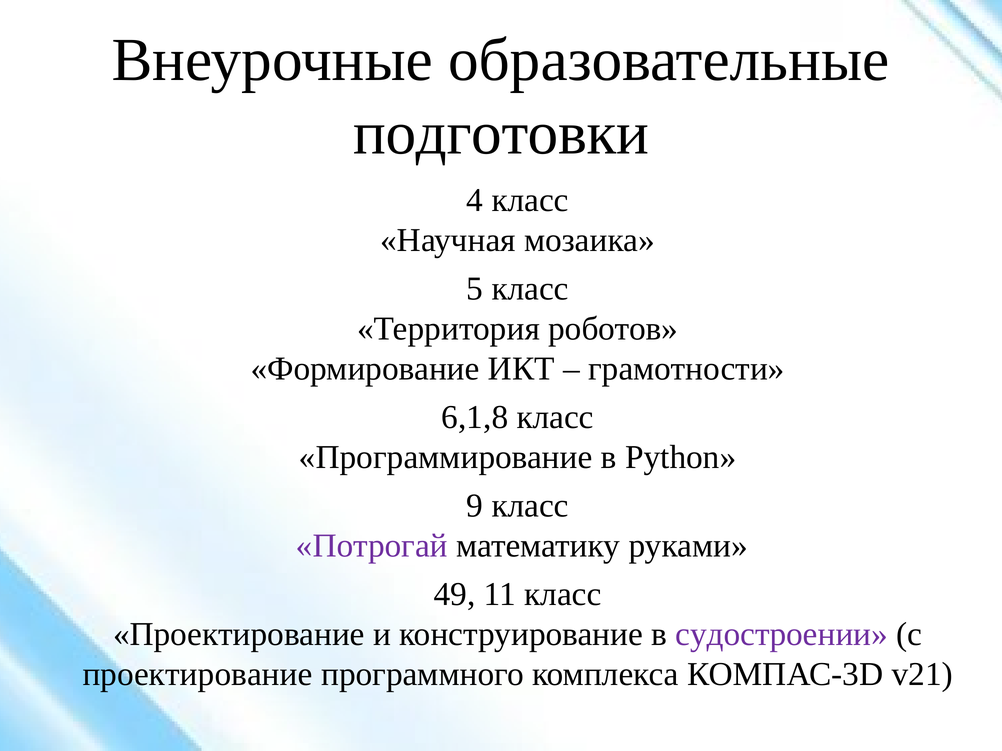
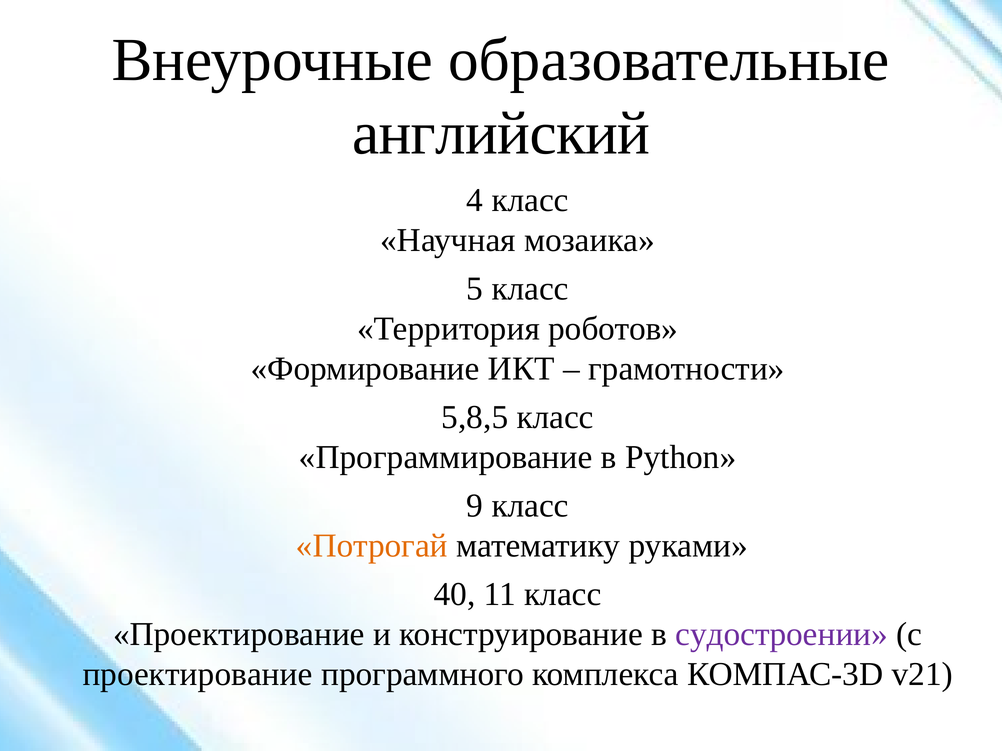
подготовки: подготовки -> английский
6,1,8: 6,1,8 -> 5,8,5
Потрогай colour: purple -> orange
49: 49 -> 40
